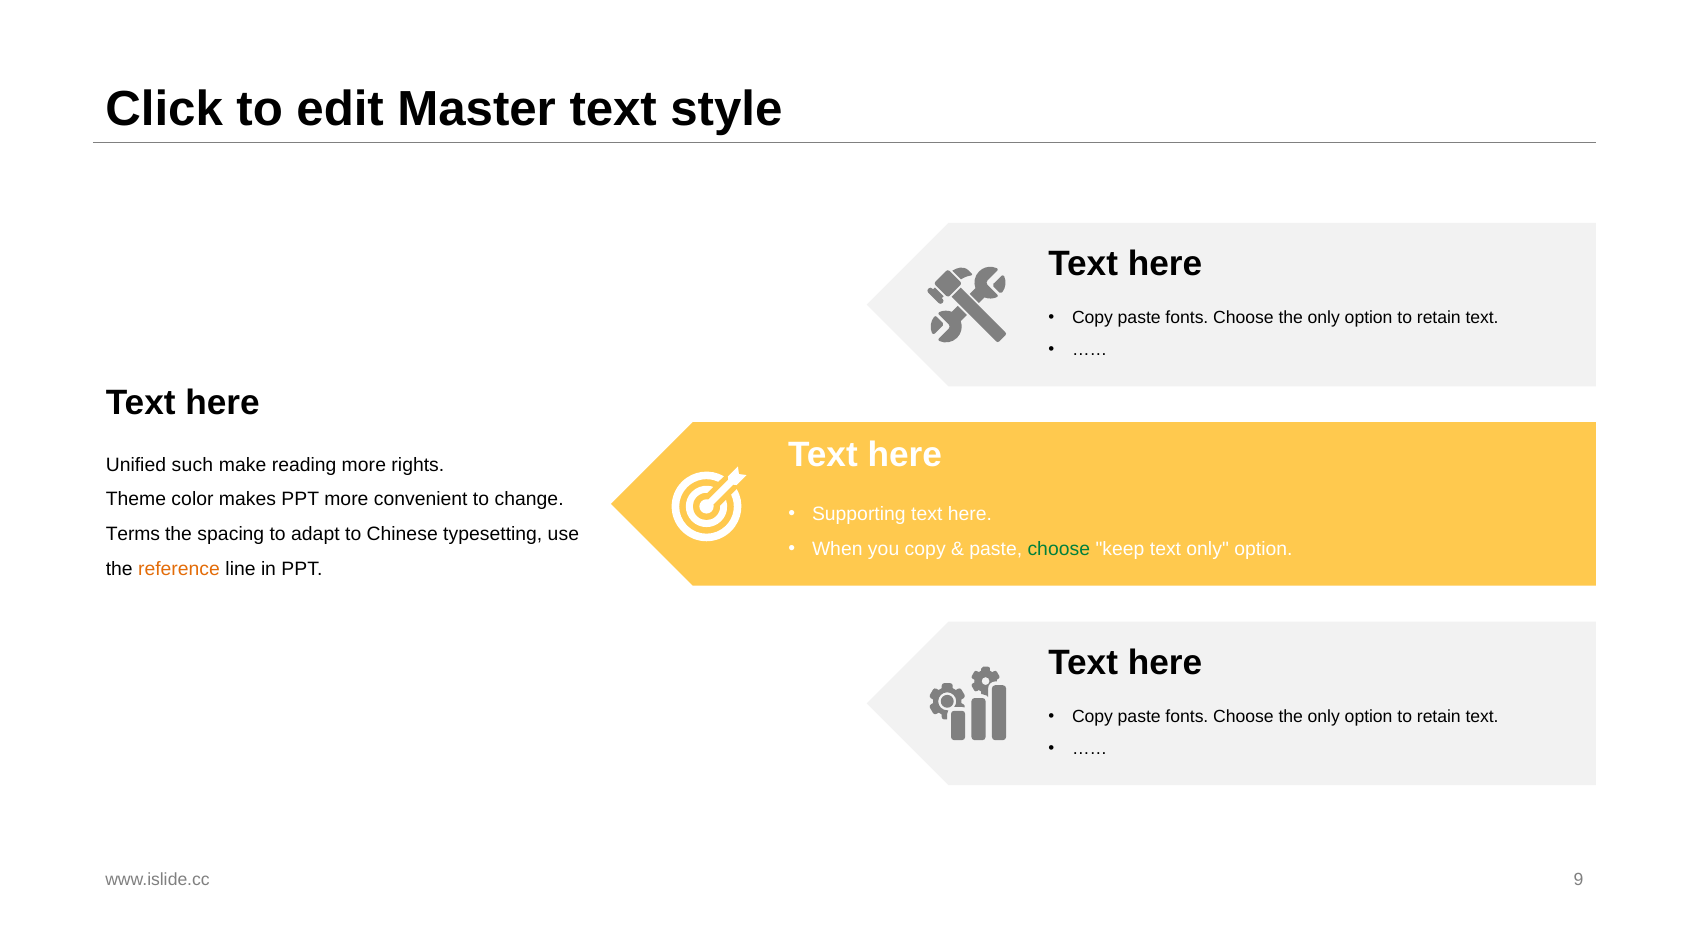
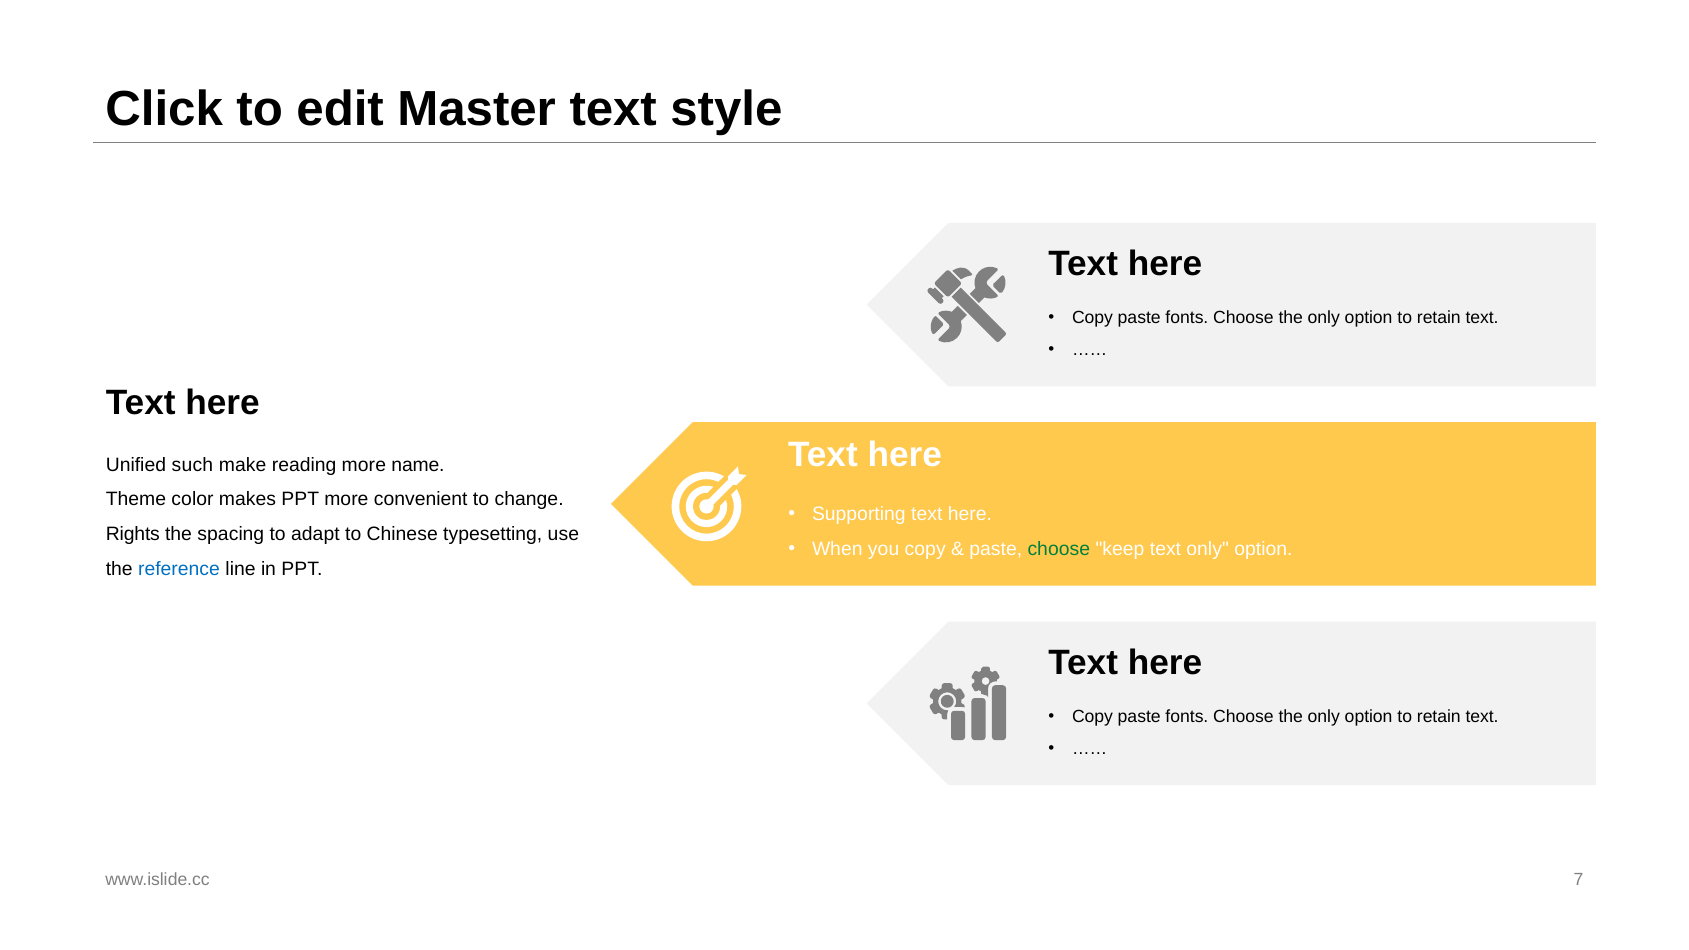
rights: rights -> name
Terms: Terms -> Rights
reference colour: orange -> blue
9: 9 -> 7
